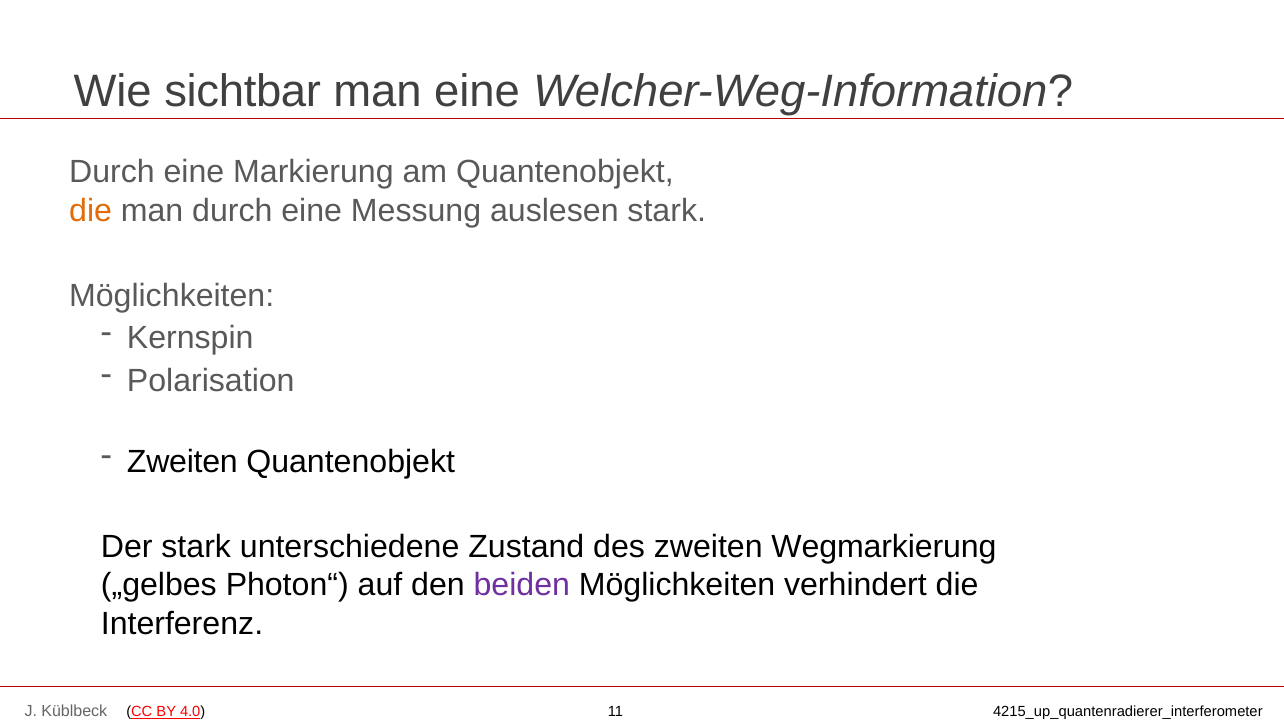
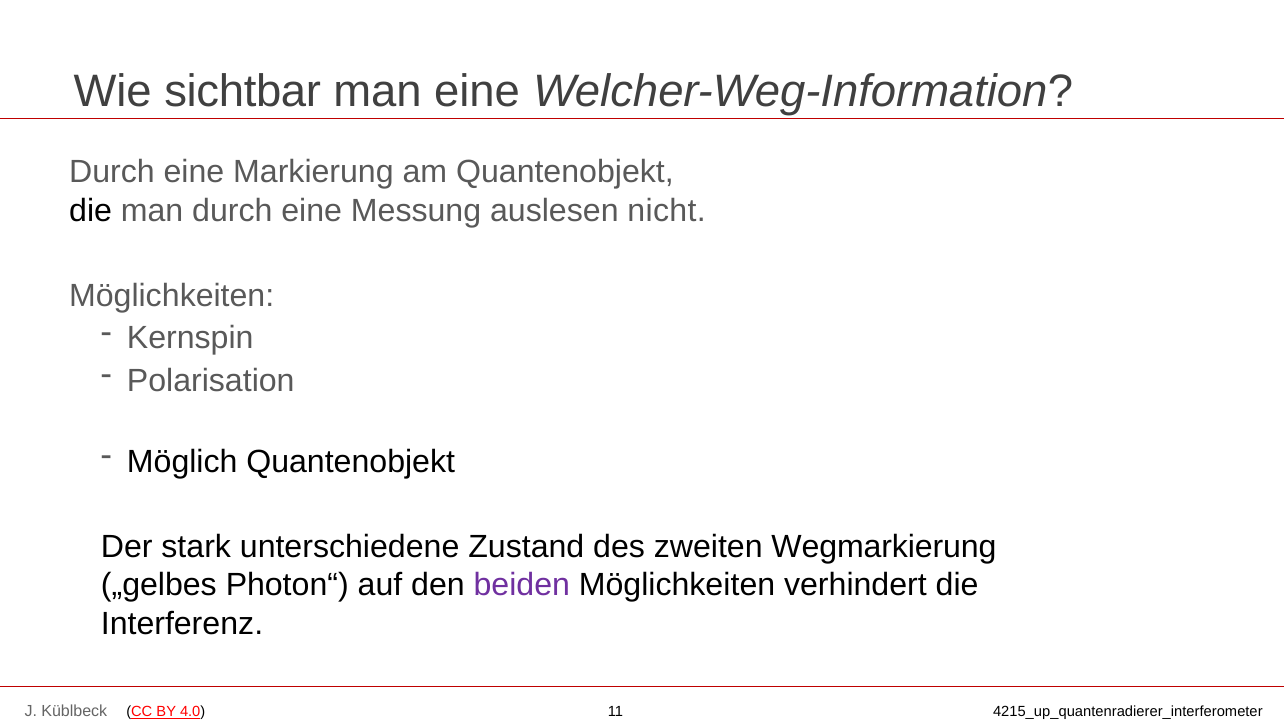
die at (91, 211) colour: orange -> black
auslesen stark: stark -> nicht
Zweiten at (182, 462): Zweiten -> Möglich
